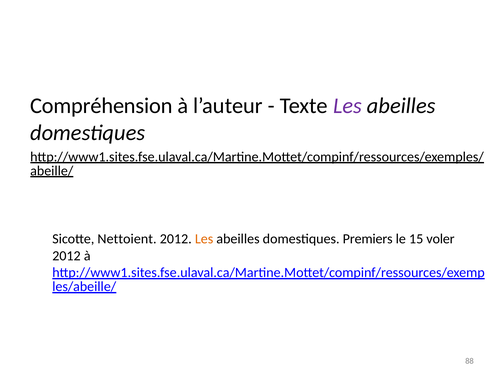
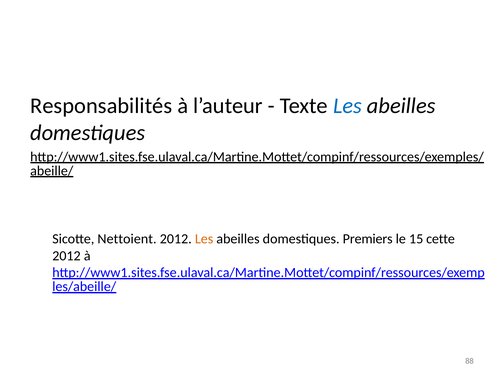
Compréhension: Compréhension -> Responsabilités
Les at (347, 106) colour: purple -> blue
voler: voler -> cette
